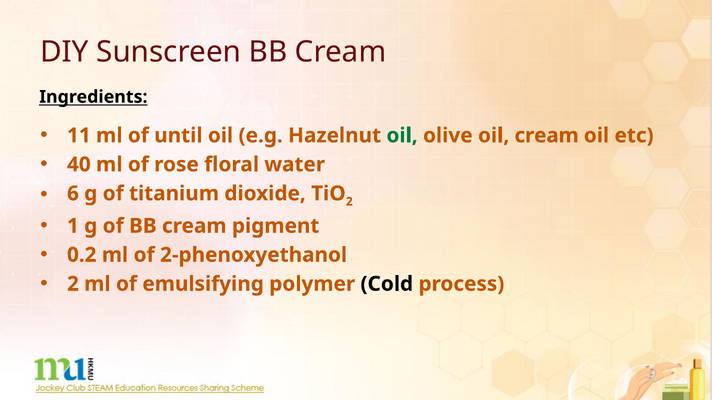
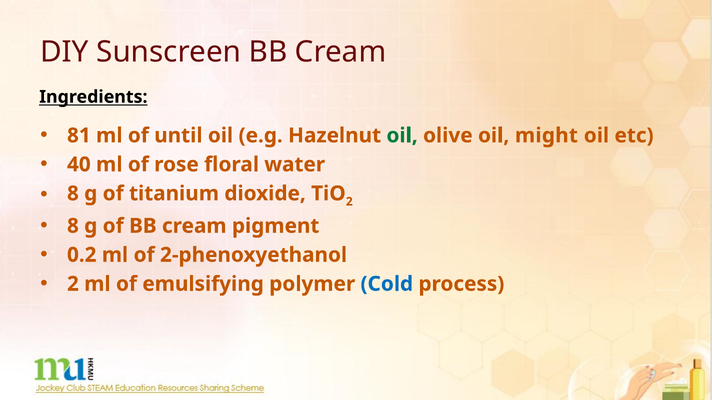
11: 11 -> 81
oil cream: cream -> might
6 at (73, 194): 6 -> 8
1 at (73, 226): 1 -> 8
Cold colour: black -> blue
